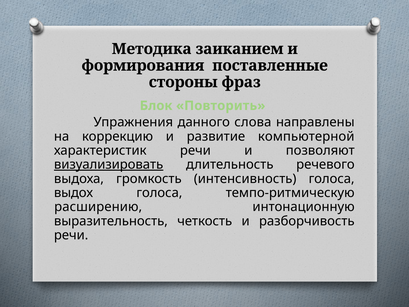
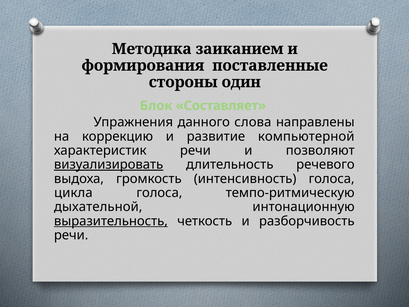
фраз: фраз -> один
Повторить: Повторить -> Составляет
выдох: выдох -> цикла
расширению: расширению -> дыхательной
выразительность underline: none -> present
